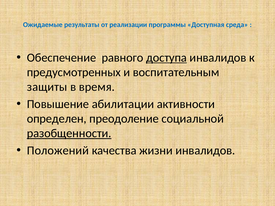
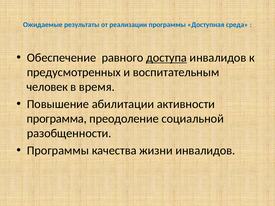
защиты: защиты -> человек
определен: определен -> программа
разобщенности underline: present -> none
Положений at (58, 151): Положений -> Программы
